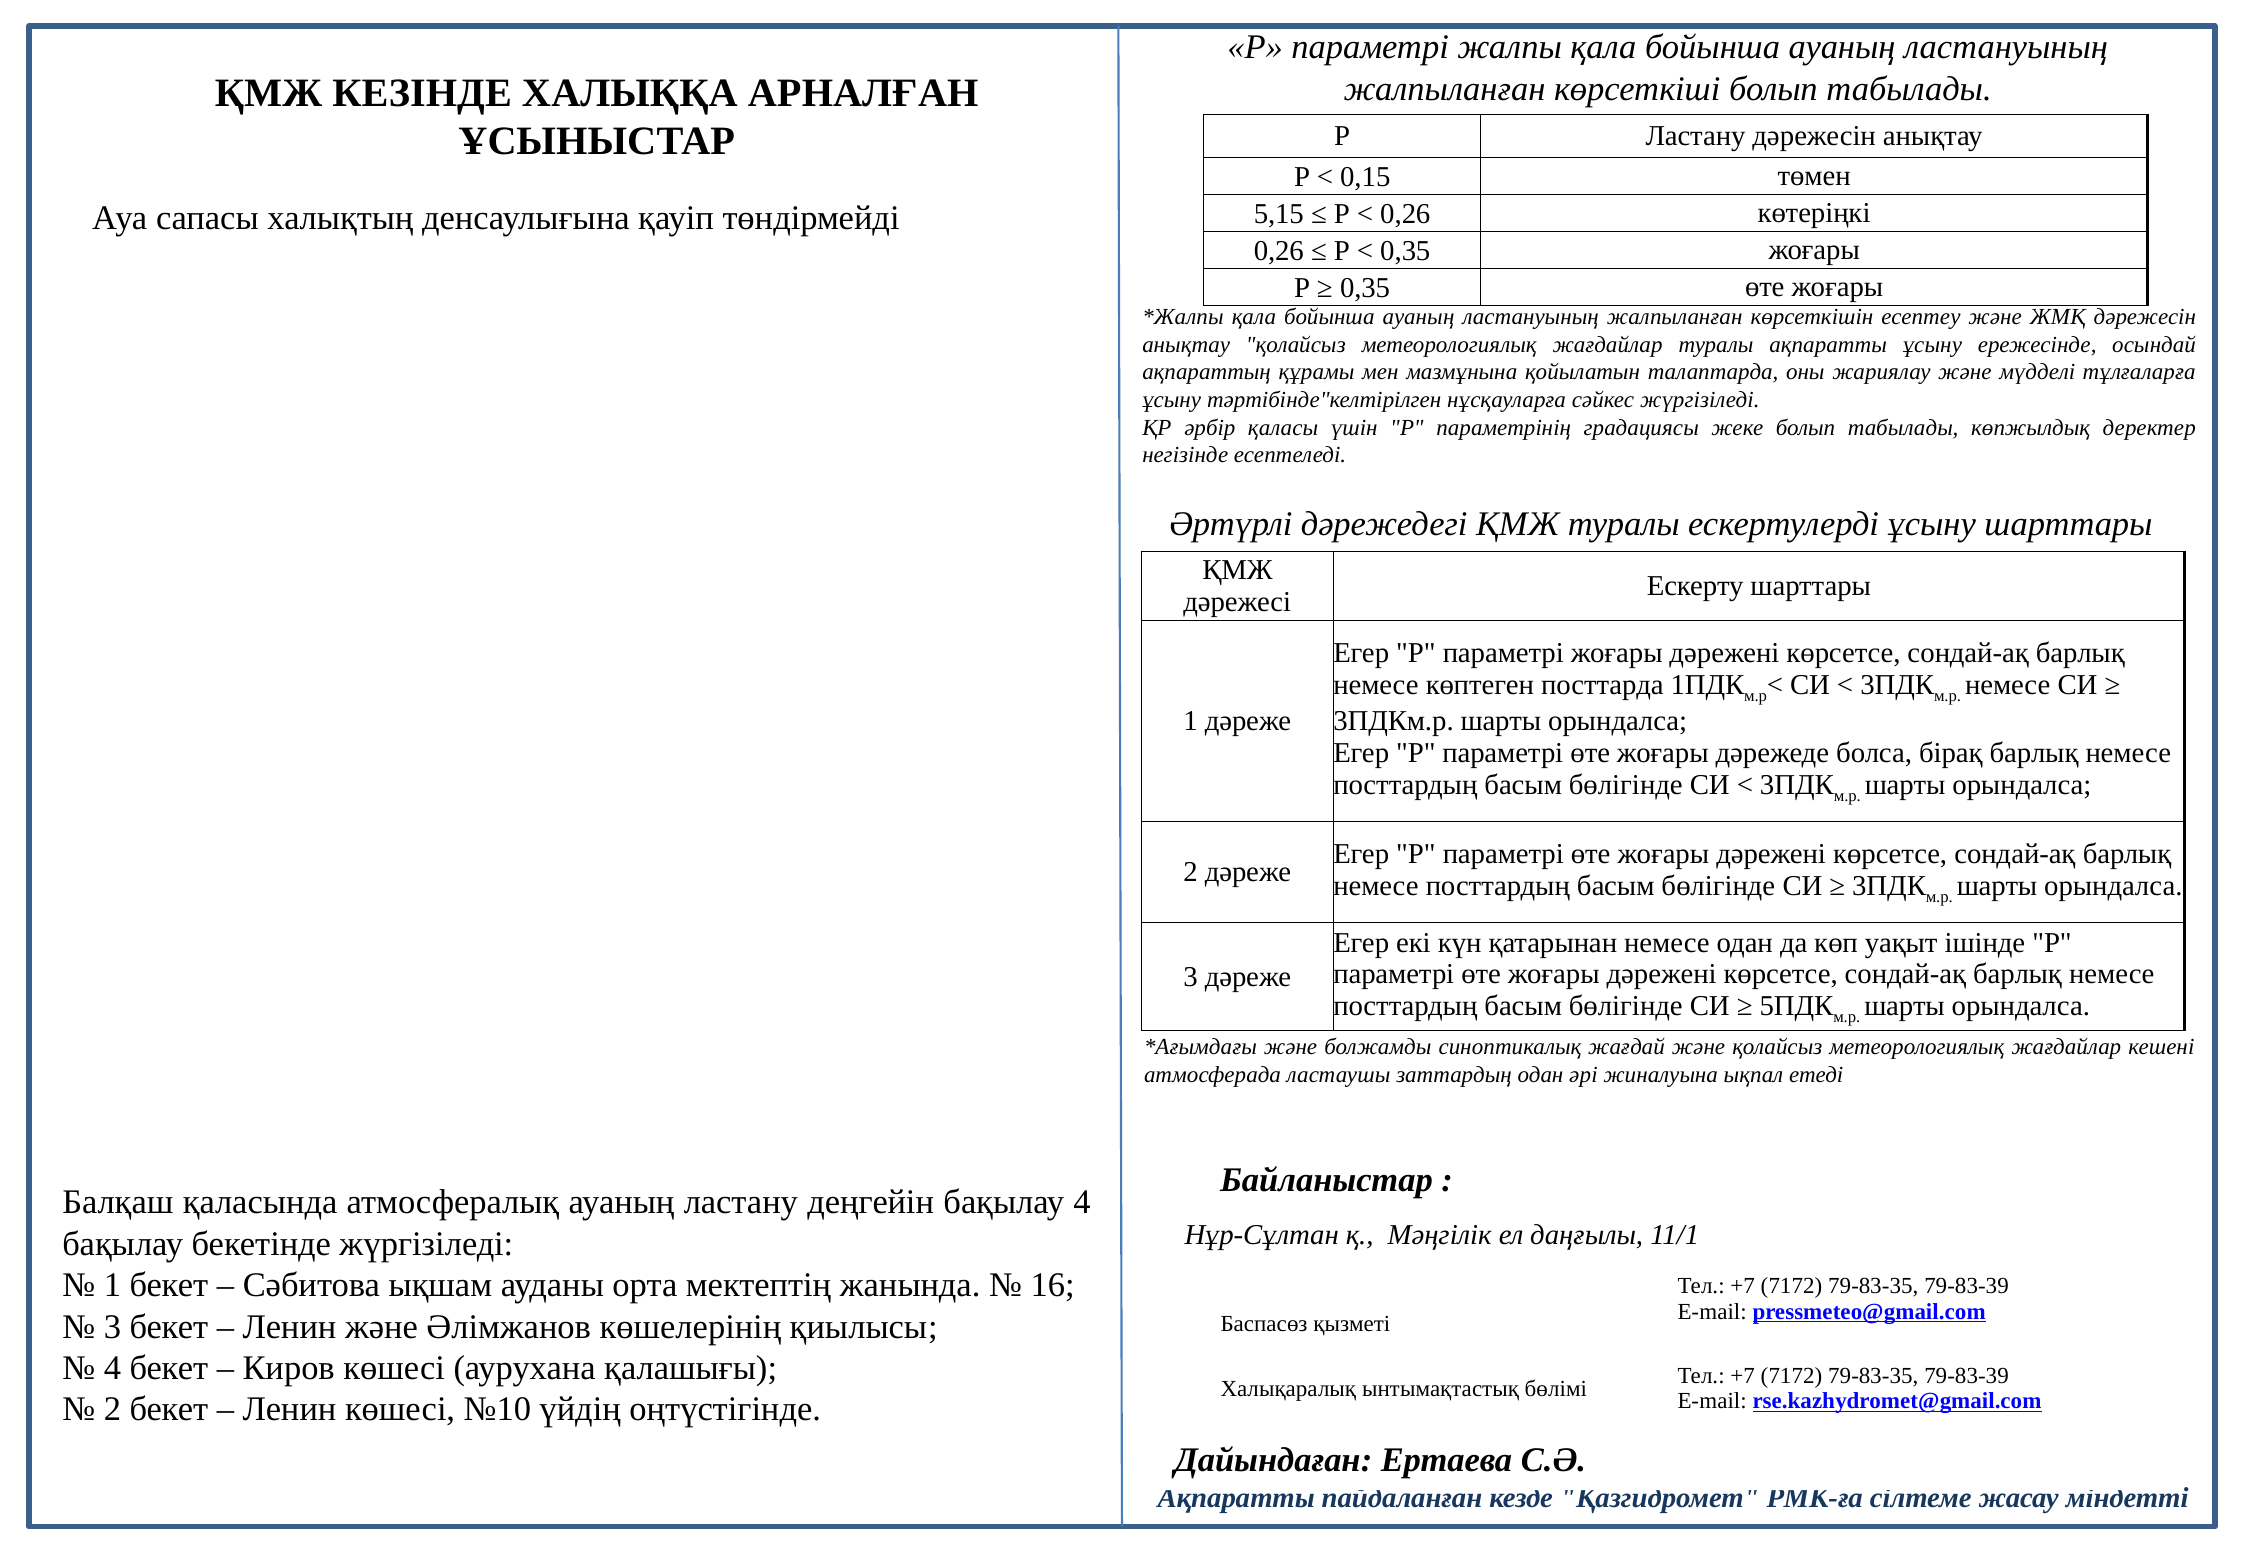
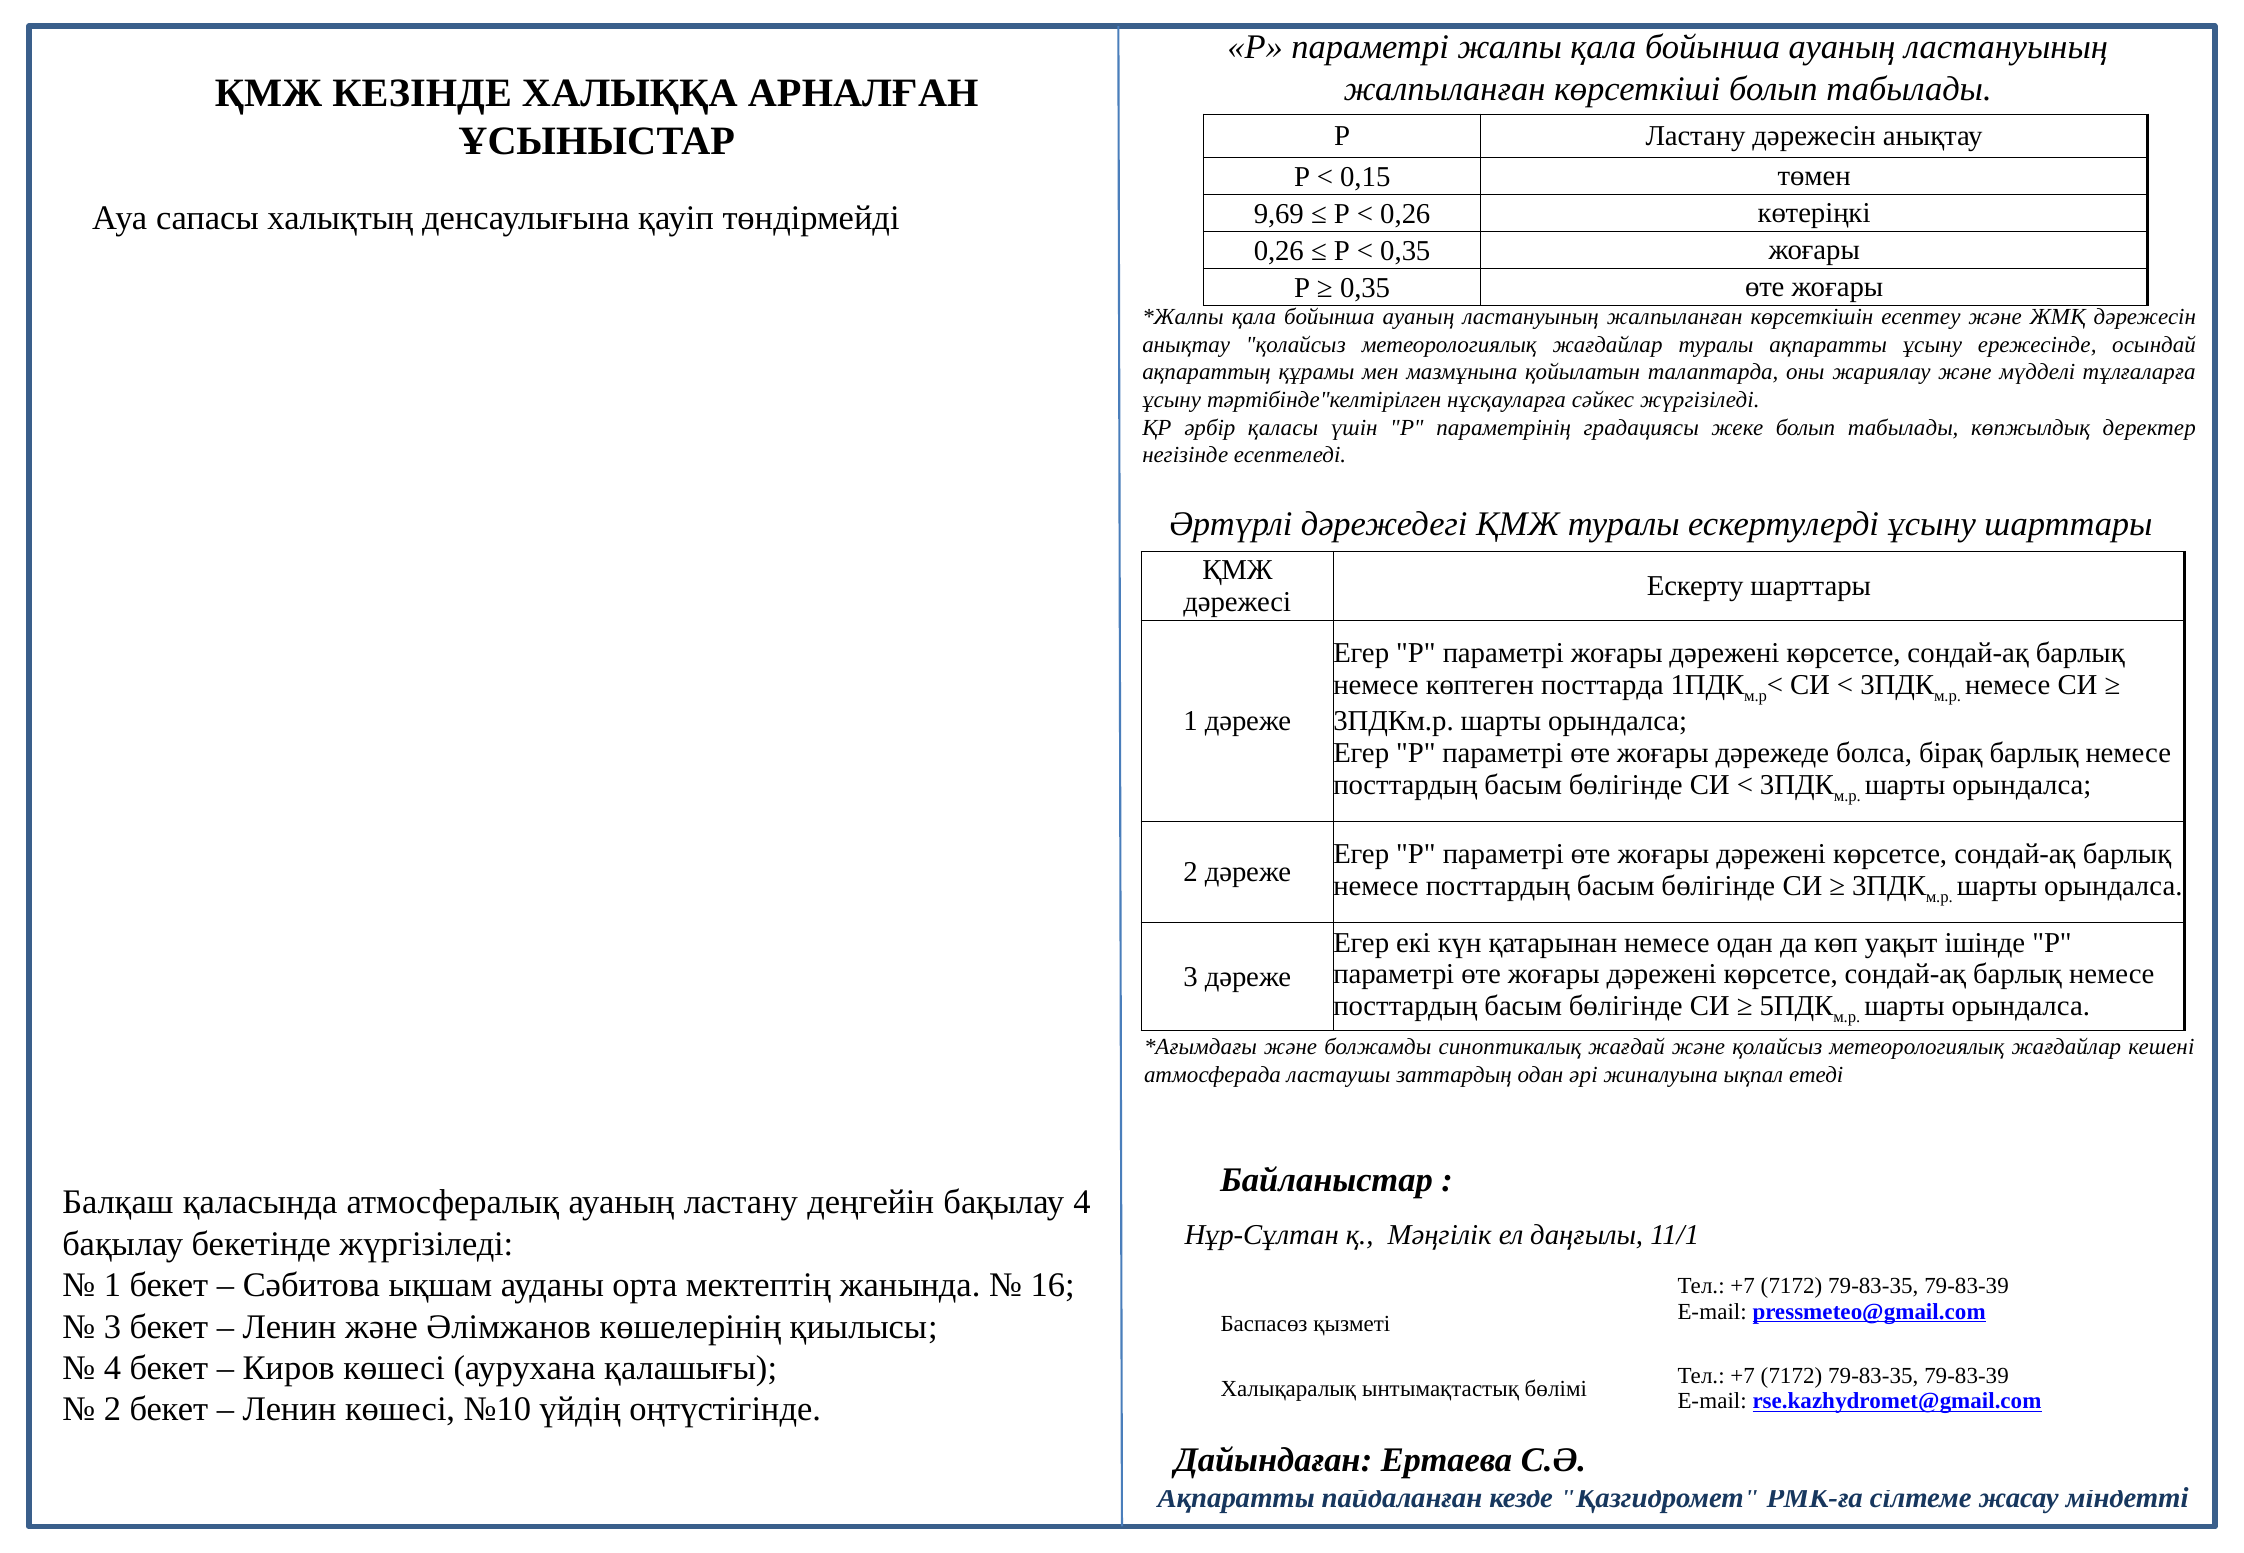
5,15: 5,15 -> 9,69
